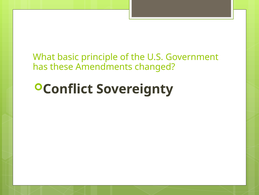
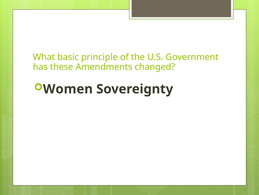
Conflict: Conflict -> Women
